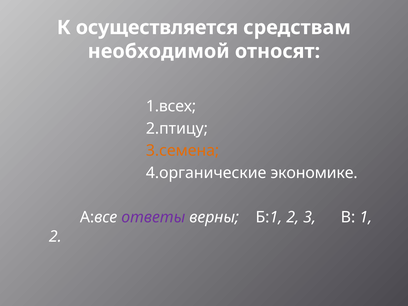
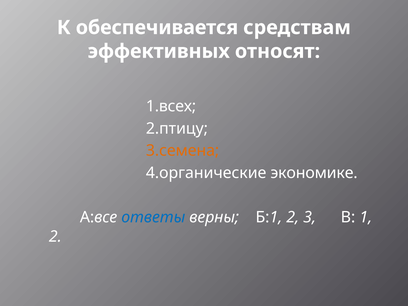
осуществляется: осуществляется -> обеспечивается
необходимой: необходимой -> эффективных
ответы colour: purple -> blue
